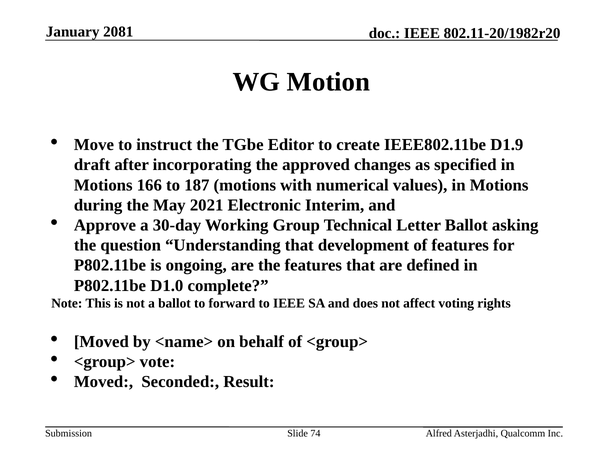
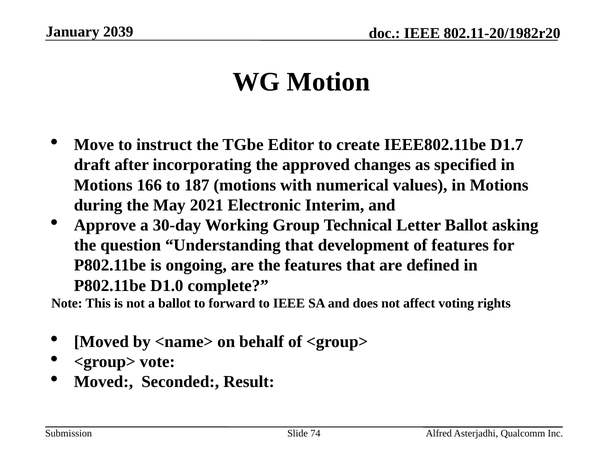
2081: 2081 -> 2039
D1.9: D1.9 -> D1.7
